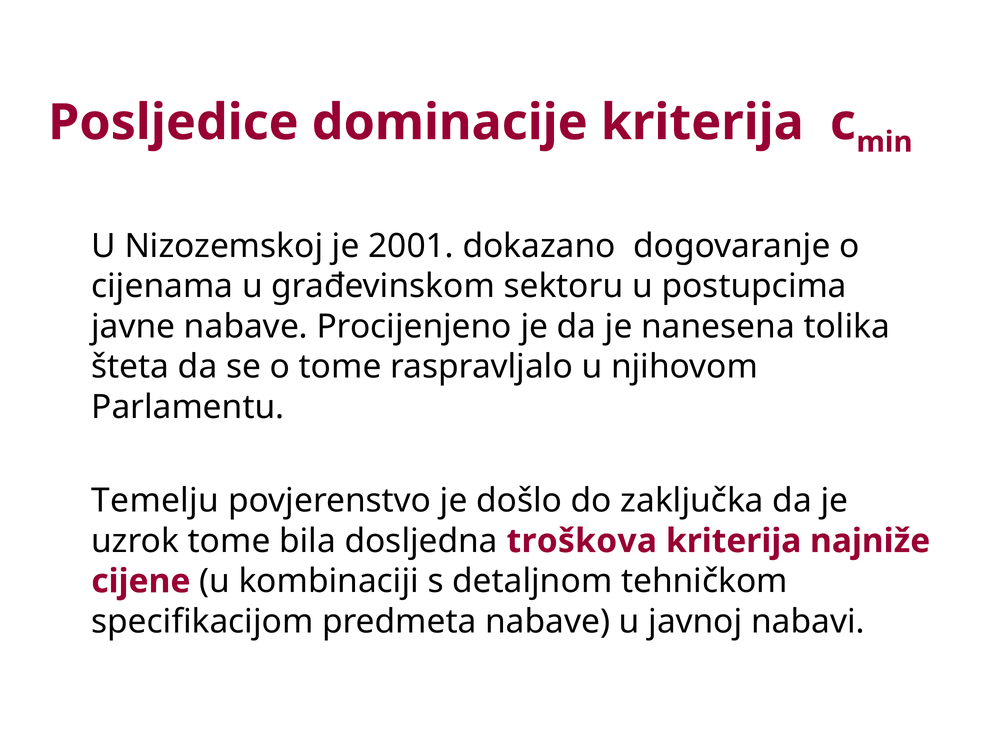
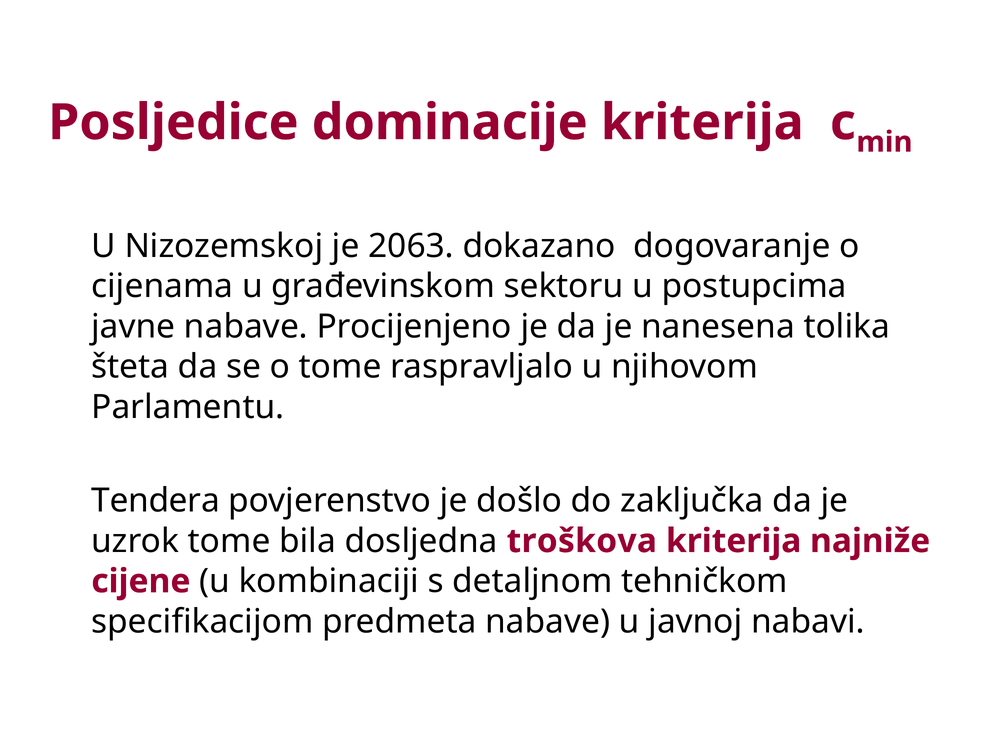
2001: 2001 -> 2063
Temelju: Temelju -> Tendera
